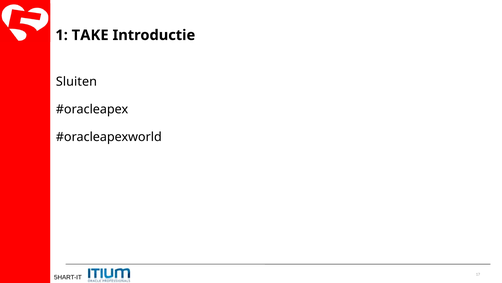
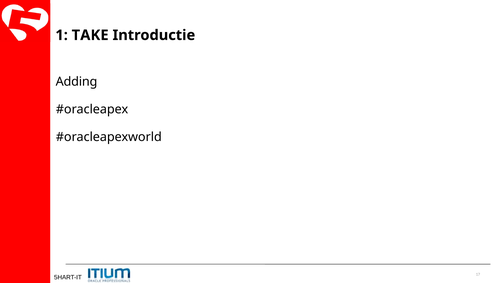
Sluiten: Sluiten -> Adding
